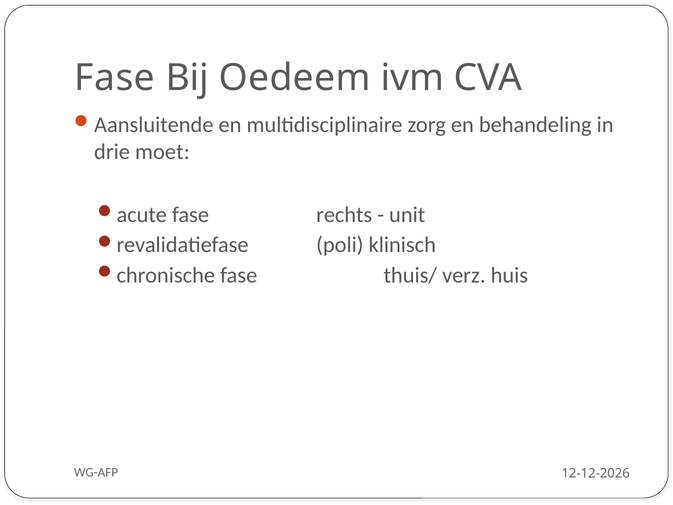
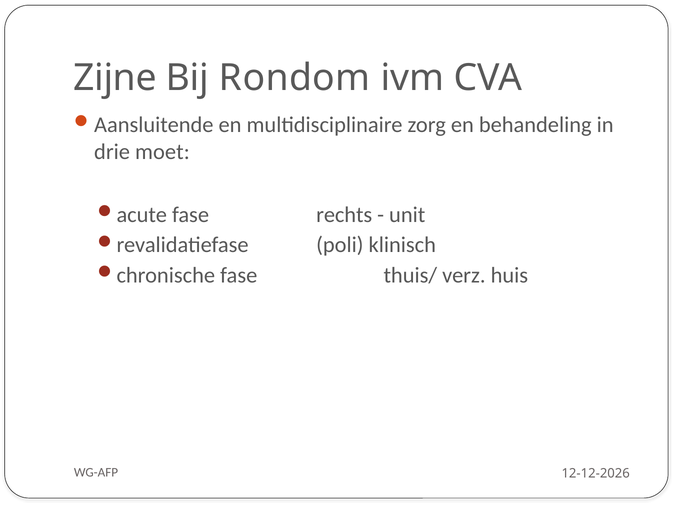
Fase at (115, 78): Fase -> Zijne
Oedeem: Oedeem -> Rondom
